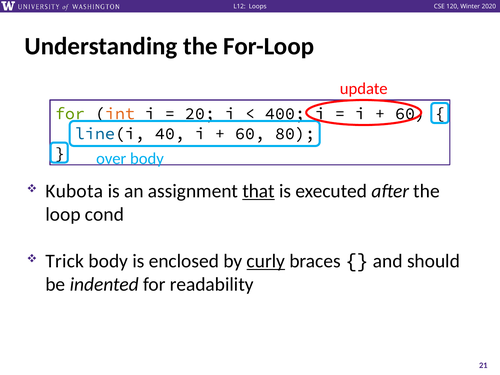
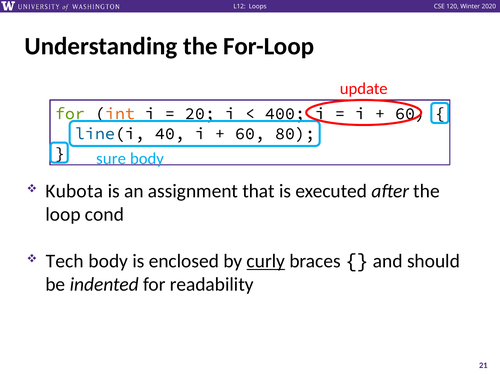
over: over -> sure
that underline: present -> none
Trick: Trick -> Tech
